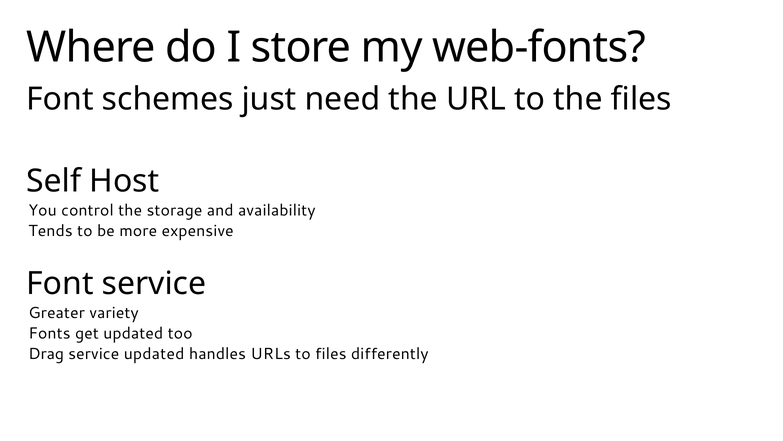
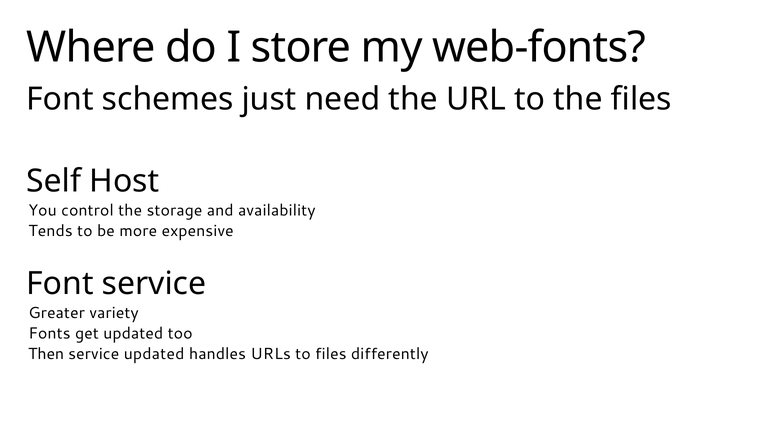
Drag: Drag -> Then
